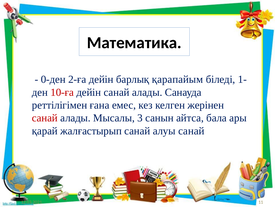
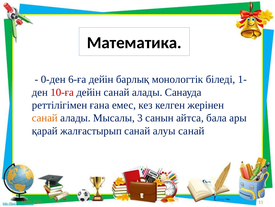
2-ға: 2-ға -> 6-ға
қарапайым: қарапайым -> монологтік
санай at (45, 118) colour: red -> orange
